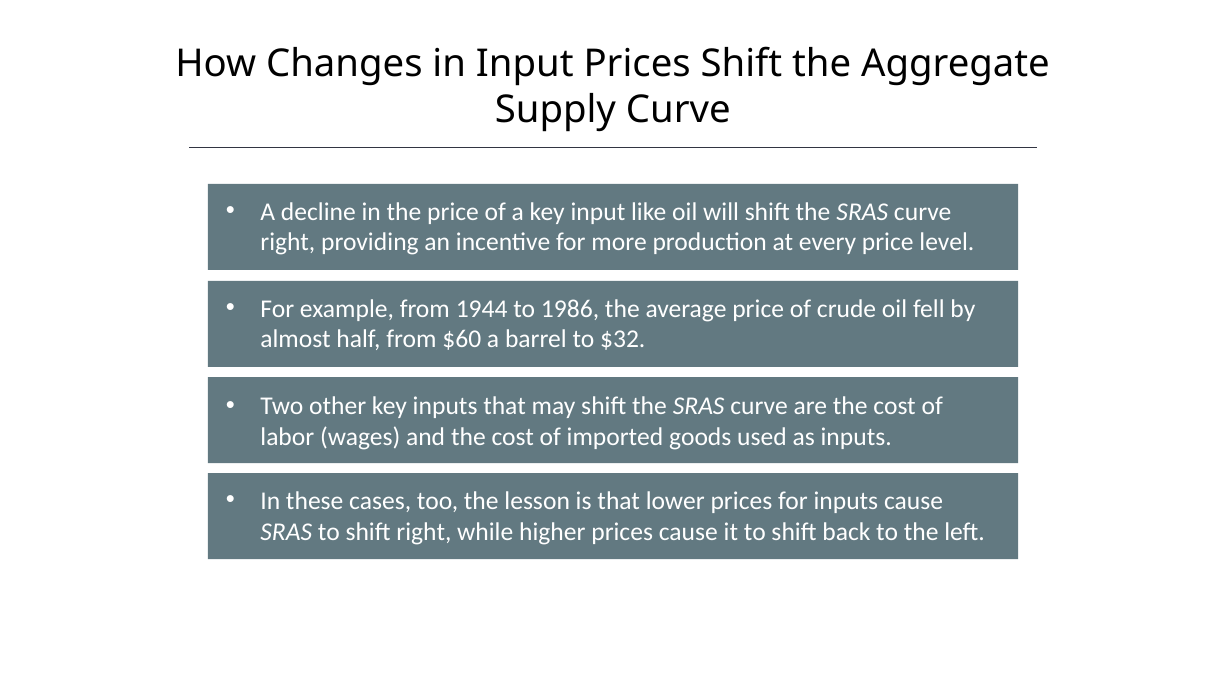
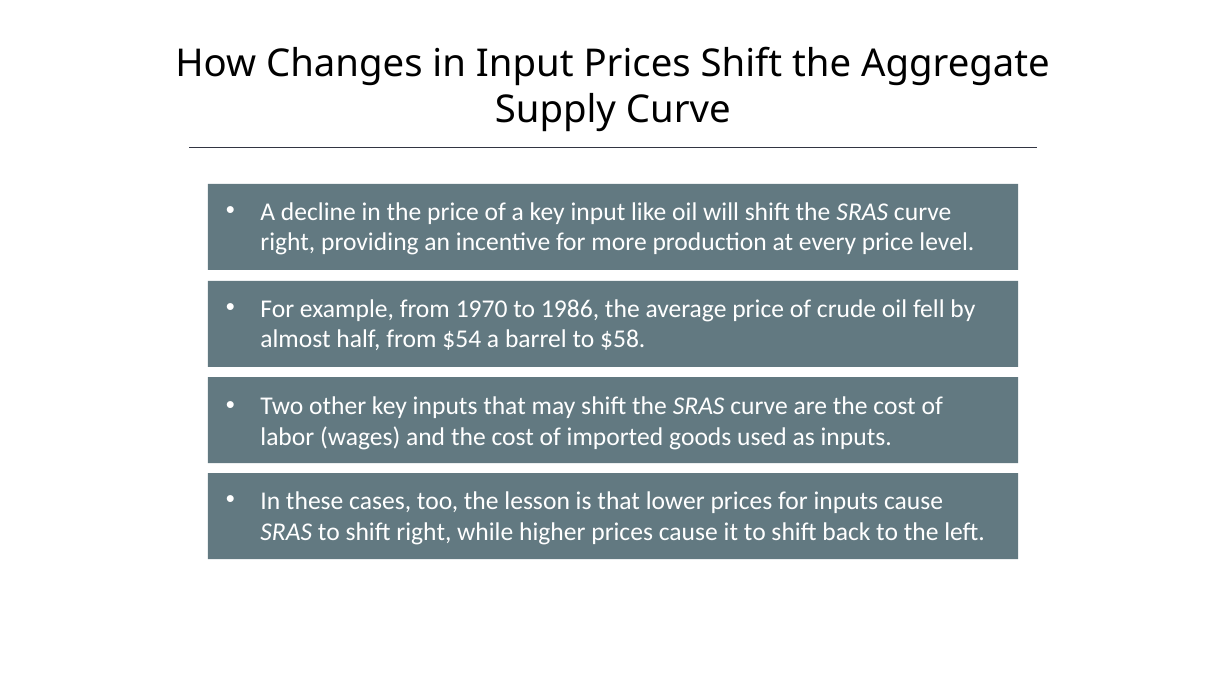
1944: 1944 -> 1970
$60: $60 -> $54
$32: $32 -> $58
